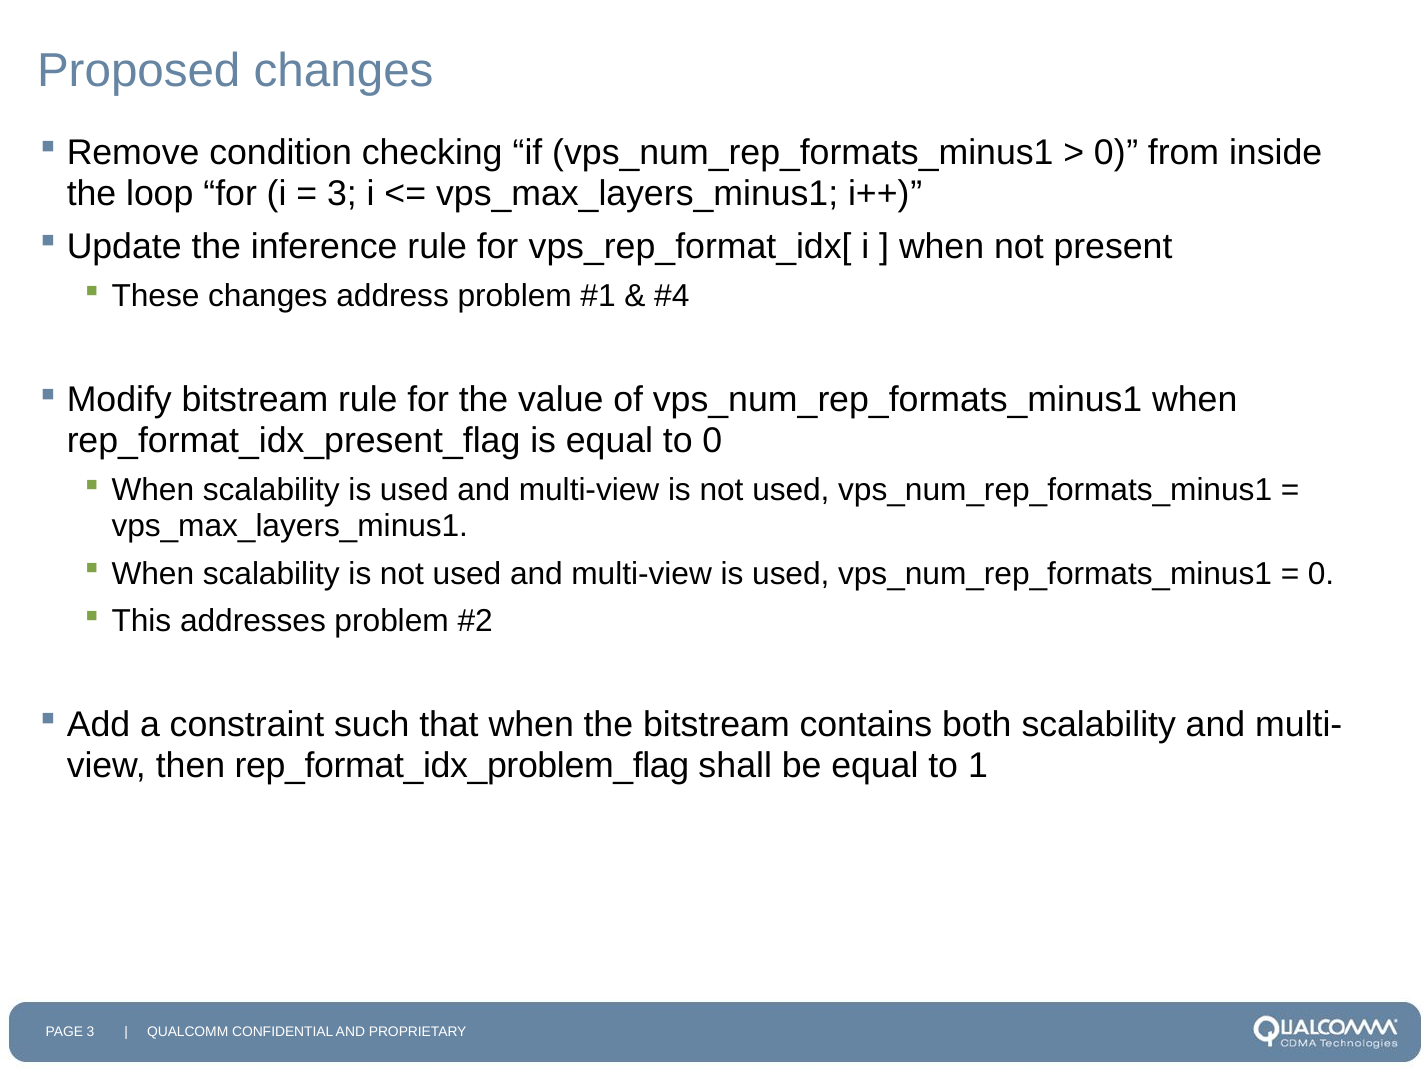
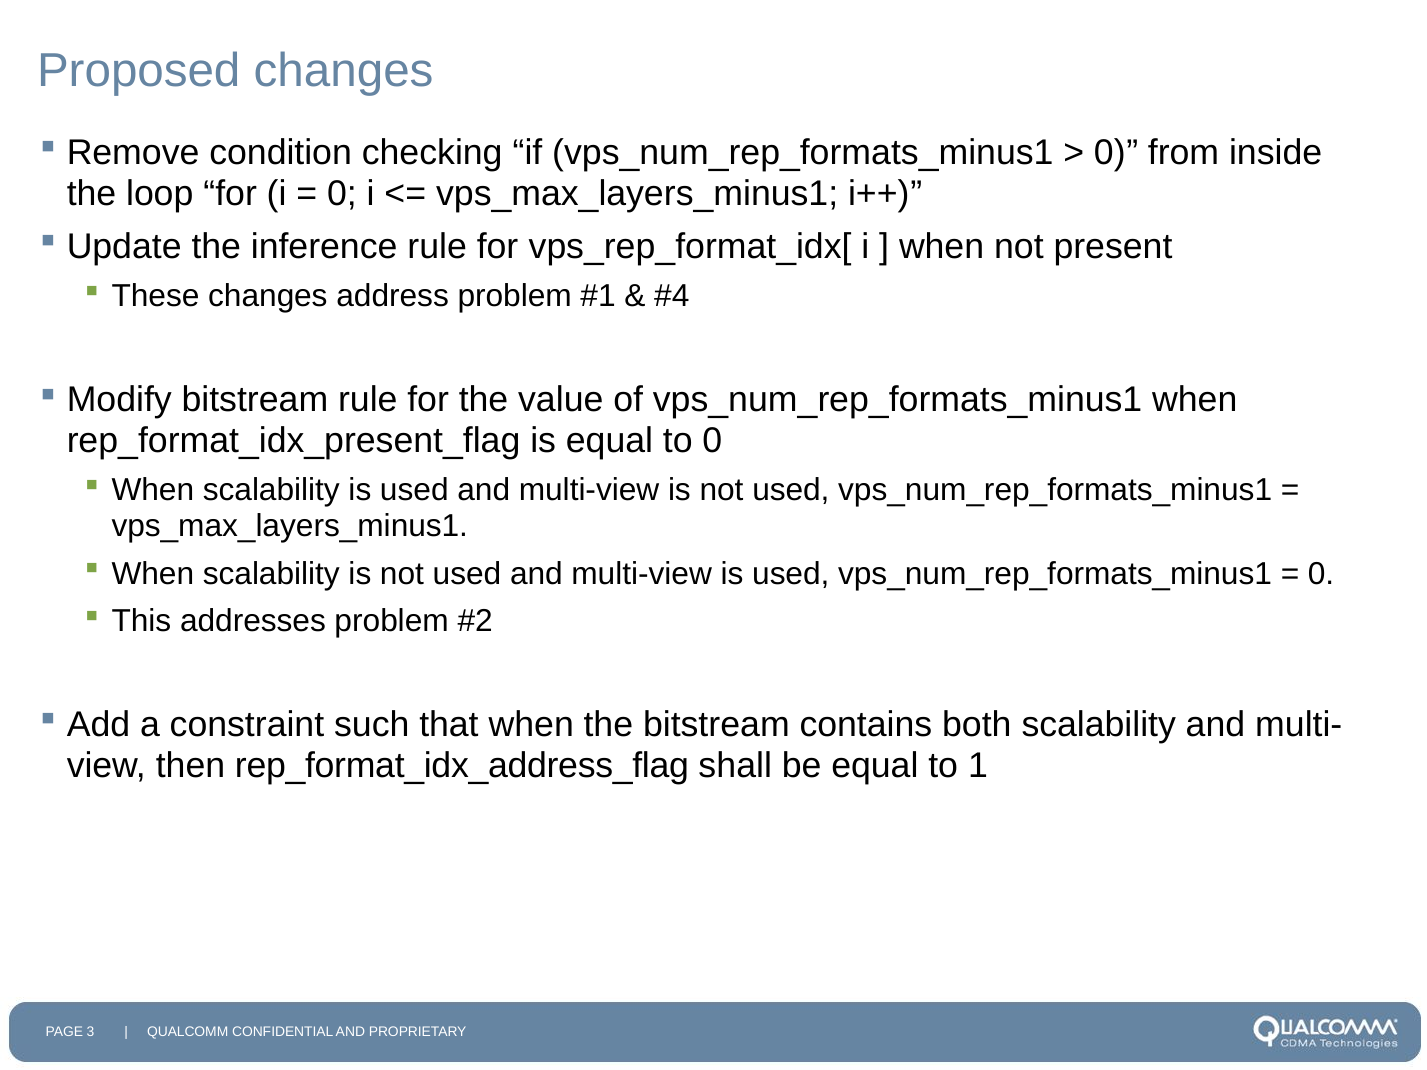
3 at (342, 194): 3 -> 0
rep_format_idx_problem_flag: rep_format_idx_problem_flag -> rep_format_idx_address_flag
